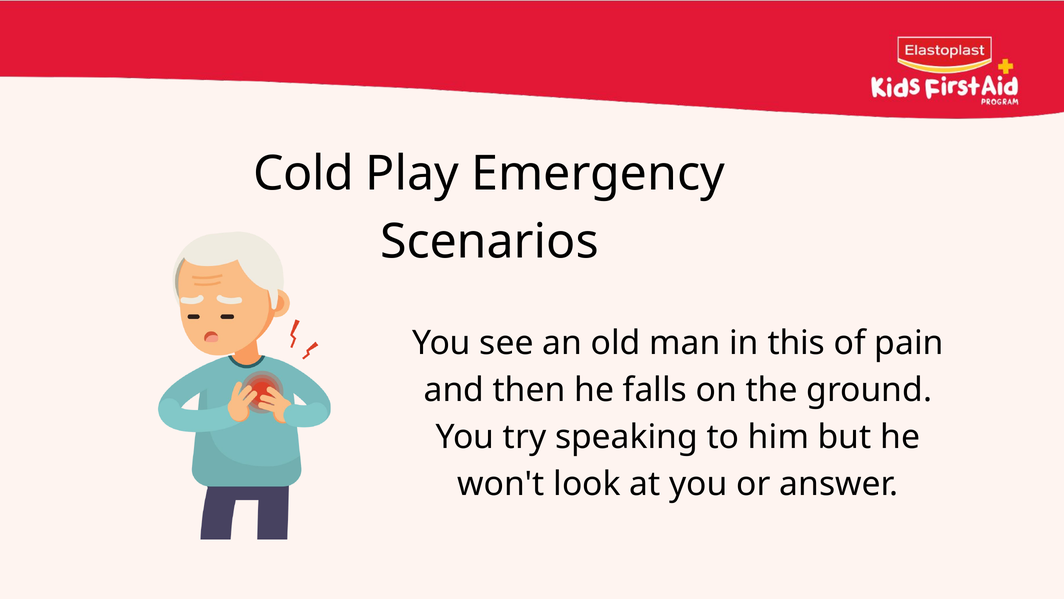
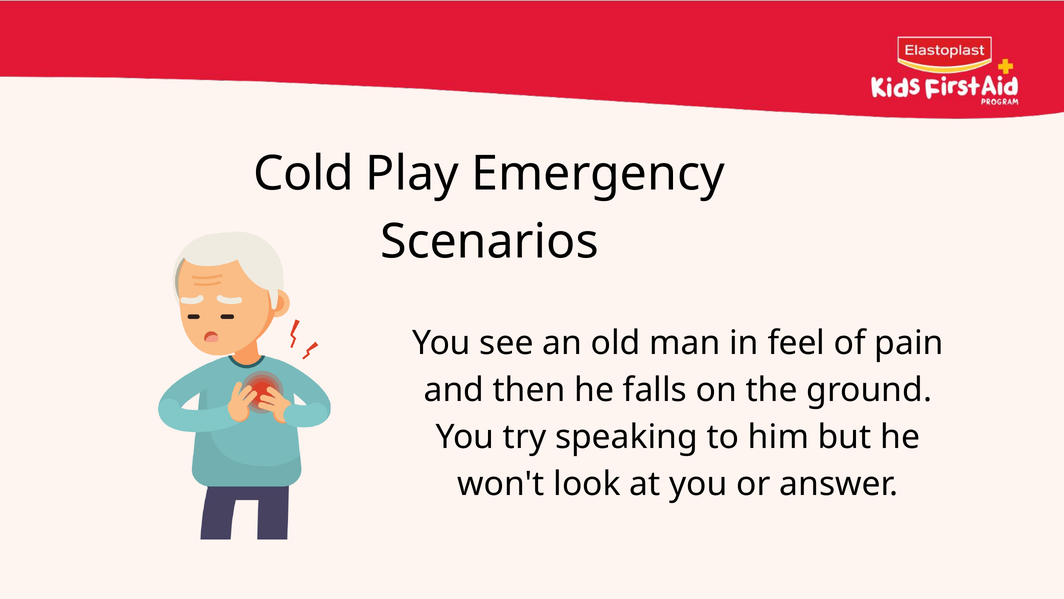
this: this -> feel
